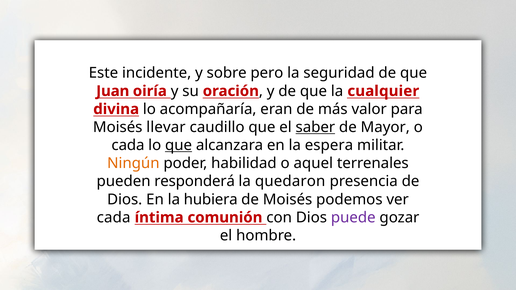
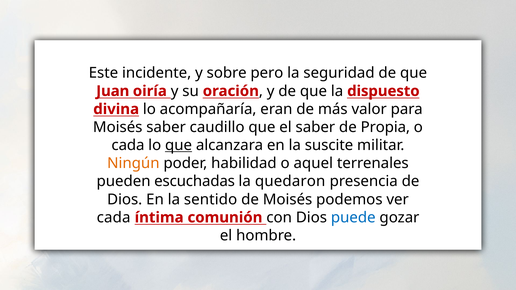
cualquier: cualquier -> dispuesto
Moisés llevar: llevar -> saber
saber at (315, 127) underline: present -> none
Mayor: Mayor -> Propia
espera: espera -> suscite
responderá: responderá -> escuchadas
hubiera: hubiera -> sentido
puede colour: purple -> blue
